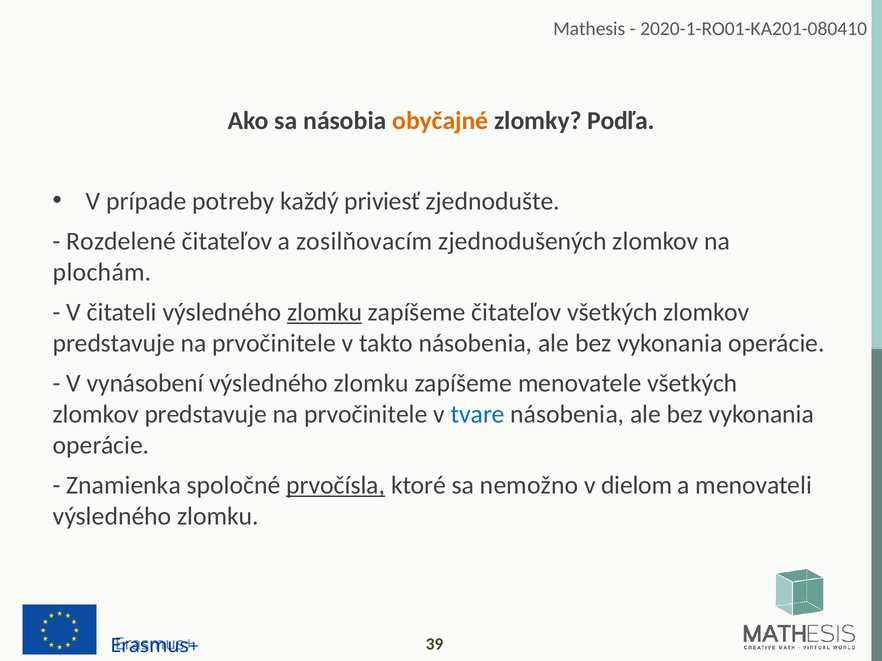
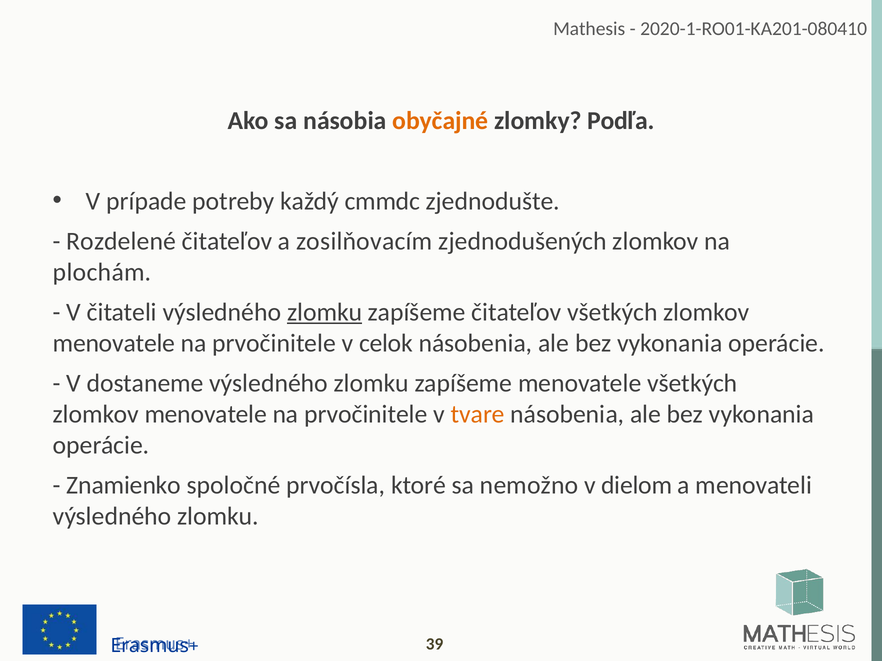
priviesť: priviesť -> cmmdc
predstavuje at (114, 343): predstavuje -> menovatele
takto: takto -> celok
vynásobení: vynásobení -> dostaneme
predstavuje at (206, 415): predstavuje -> menovatele
tvare colour: blue -> orange
Znamienka: Znamienka -> Znamienko
prvočísla underline: present -> none
